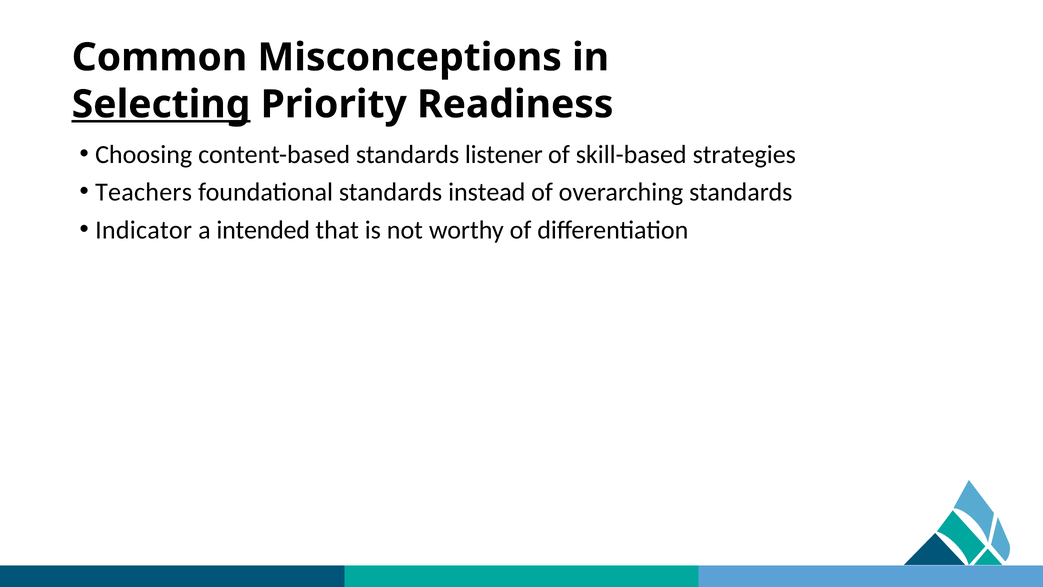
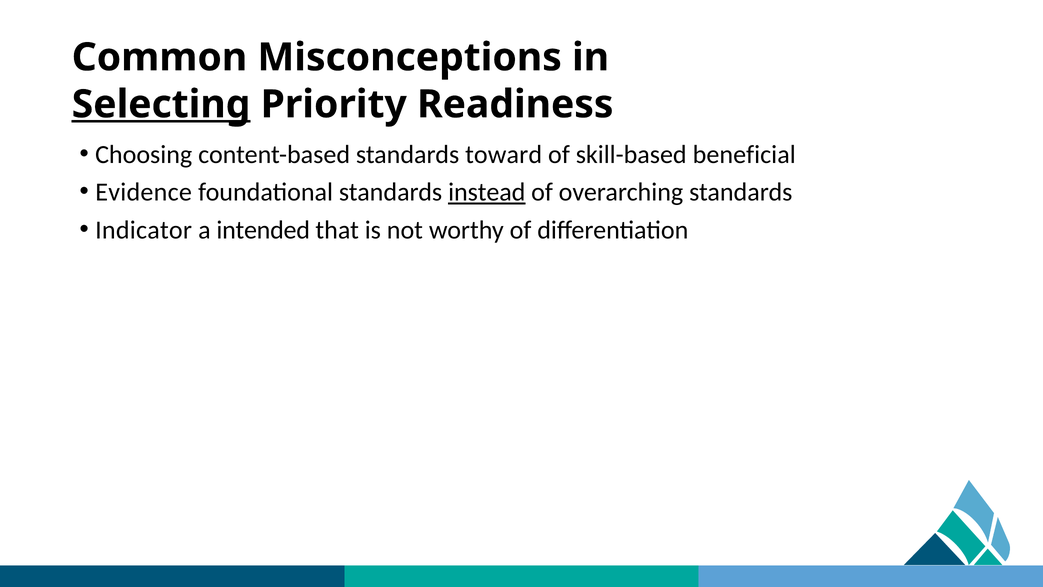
listener: listener -> toward
strategies: strategies -> beneficial
Teachers: Teachers -> Evidence
instead underline: none -> present
